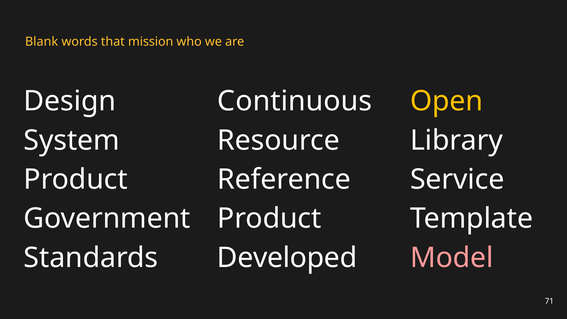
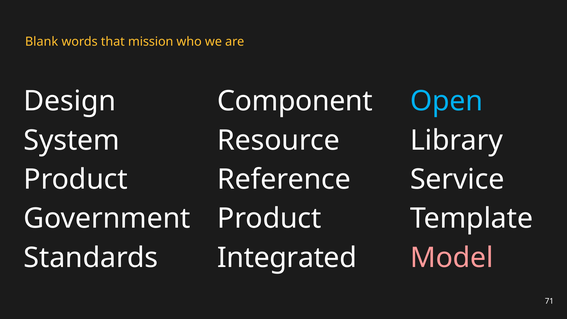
Continuous: Continuous -> Component
Open colour: yellow -> light blue
Developed: Developed -> Integrated
